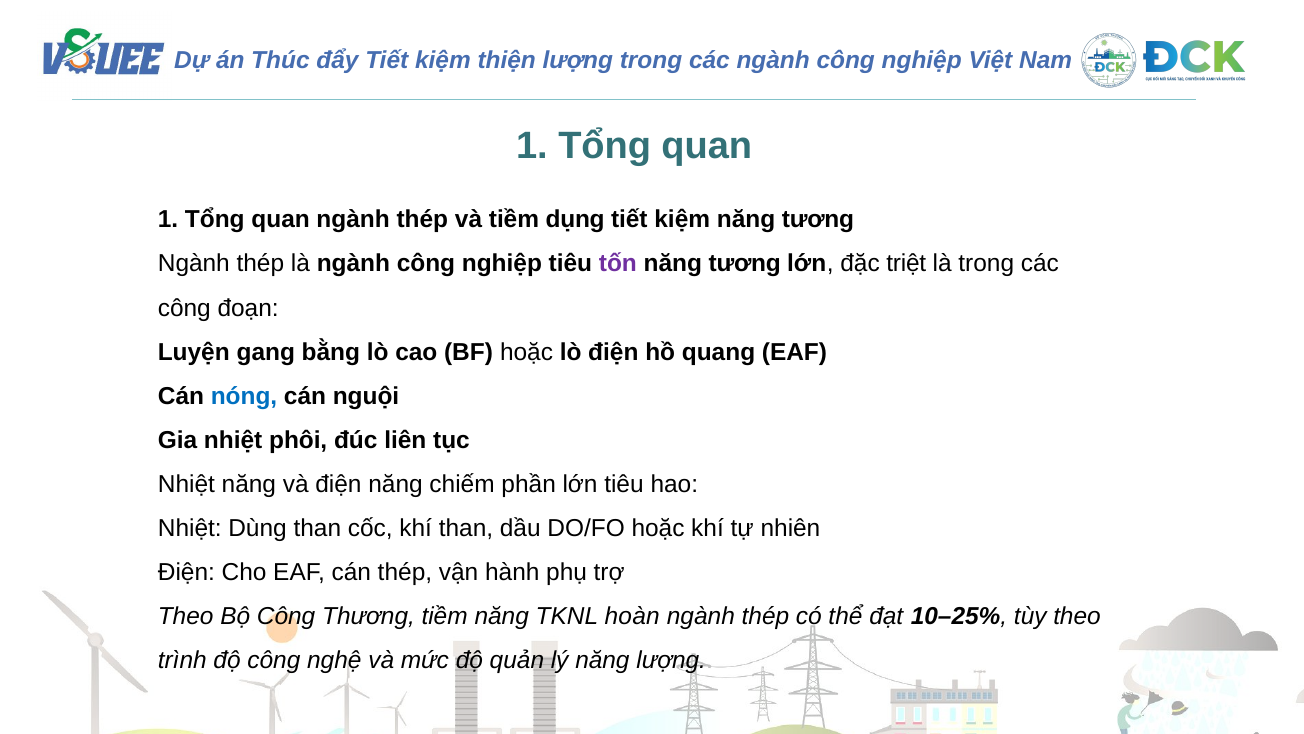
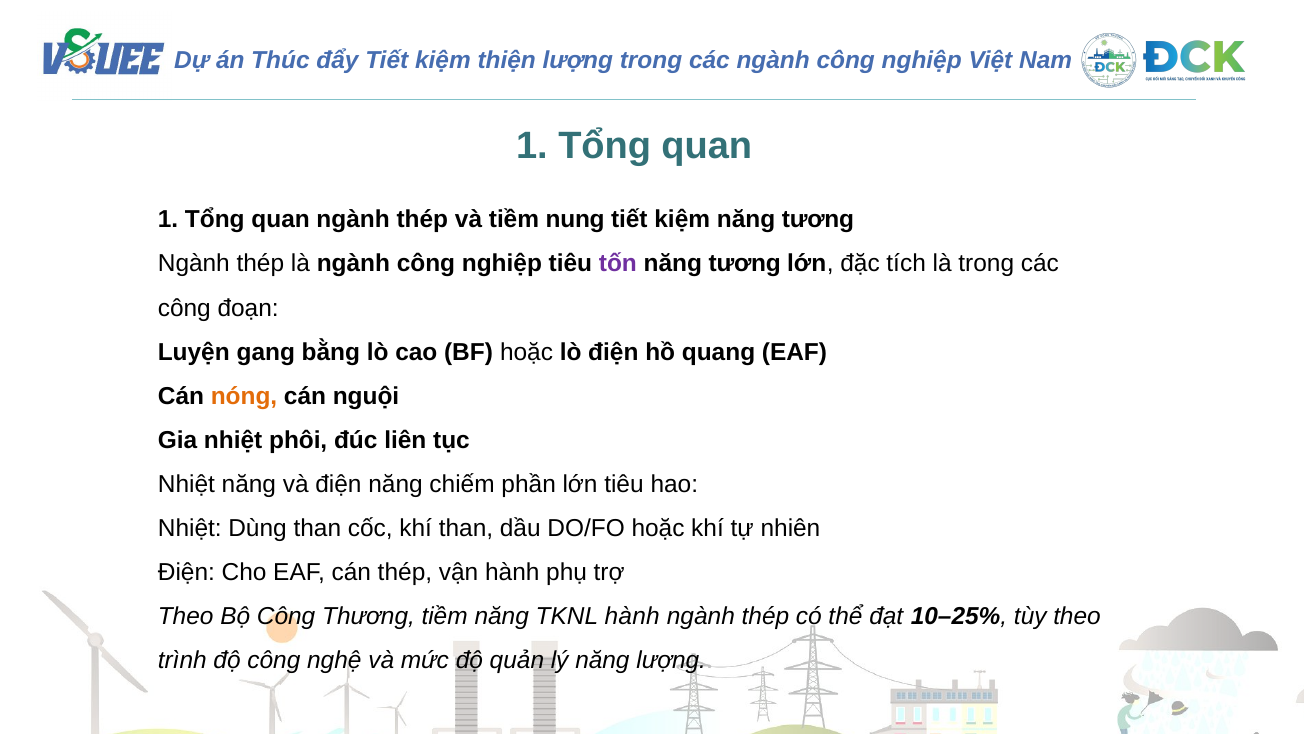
dụng: dụng -> nung
triệt: triệt -> tích
nóng colour: blue -> orange
TKNL hoàn: hoàn -> hành
